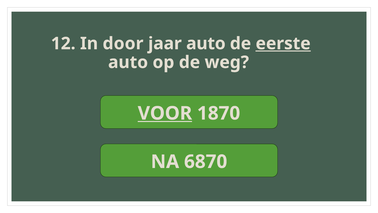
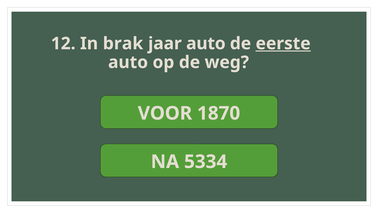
door: door -> brak
VOOR underline: present -> none
6870: 6870 -> 5334
